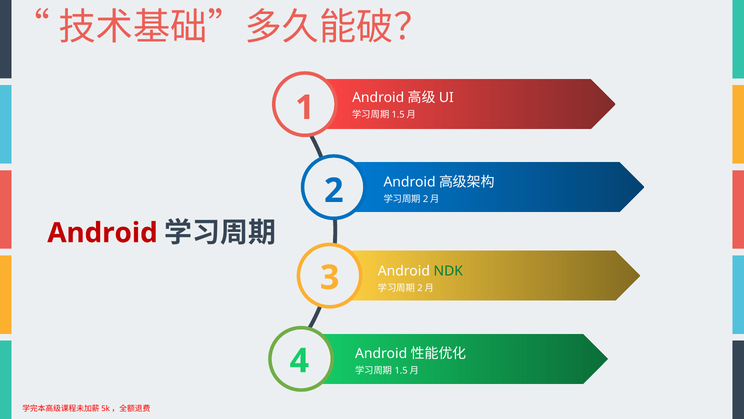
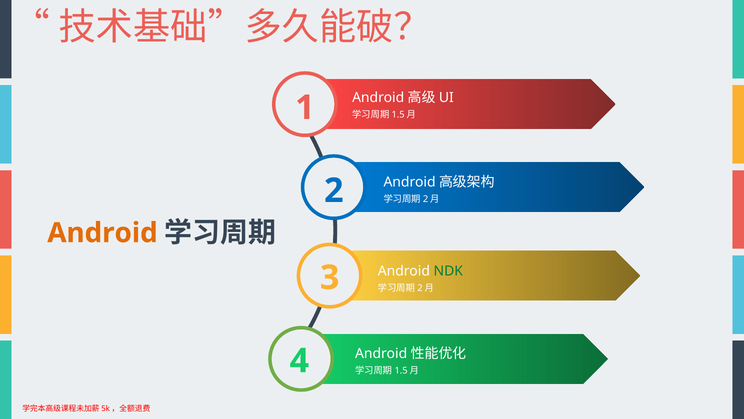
Android at (103, 233) colour: red -> orange
